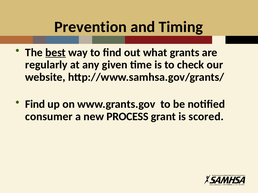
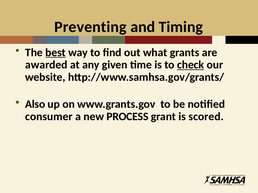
Prevention: Prevention -> Preventing
regularly: regularly -> awarded
check underline: none -> present
Find at (35, 104): Find -> Also
